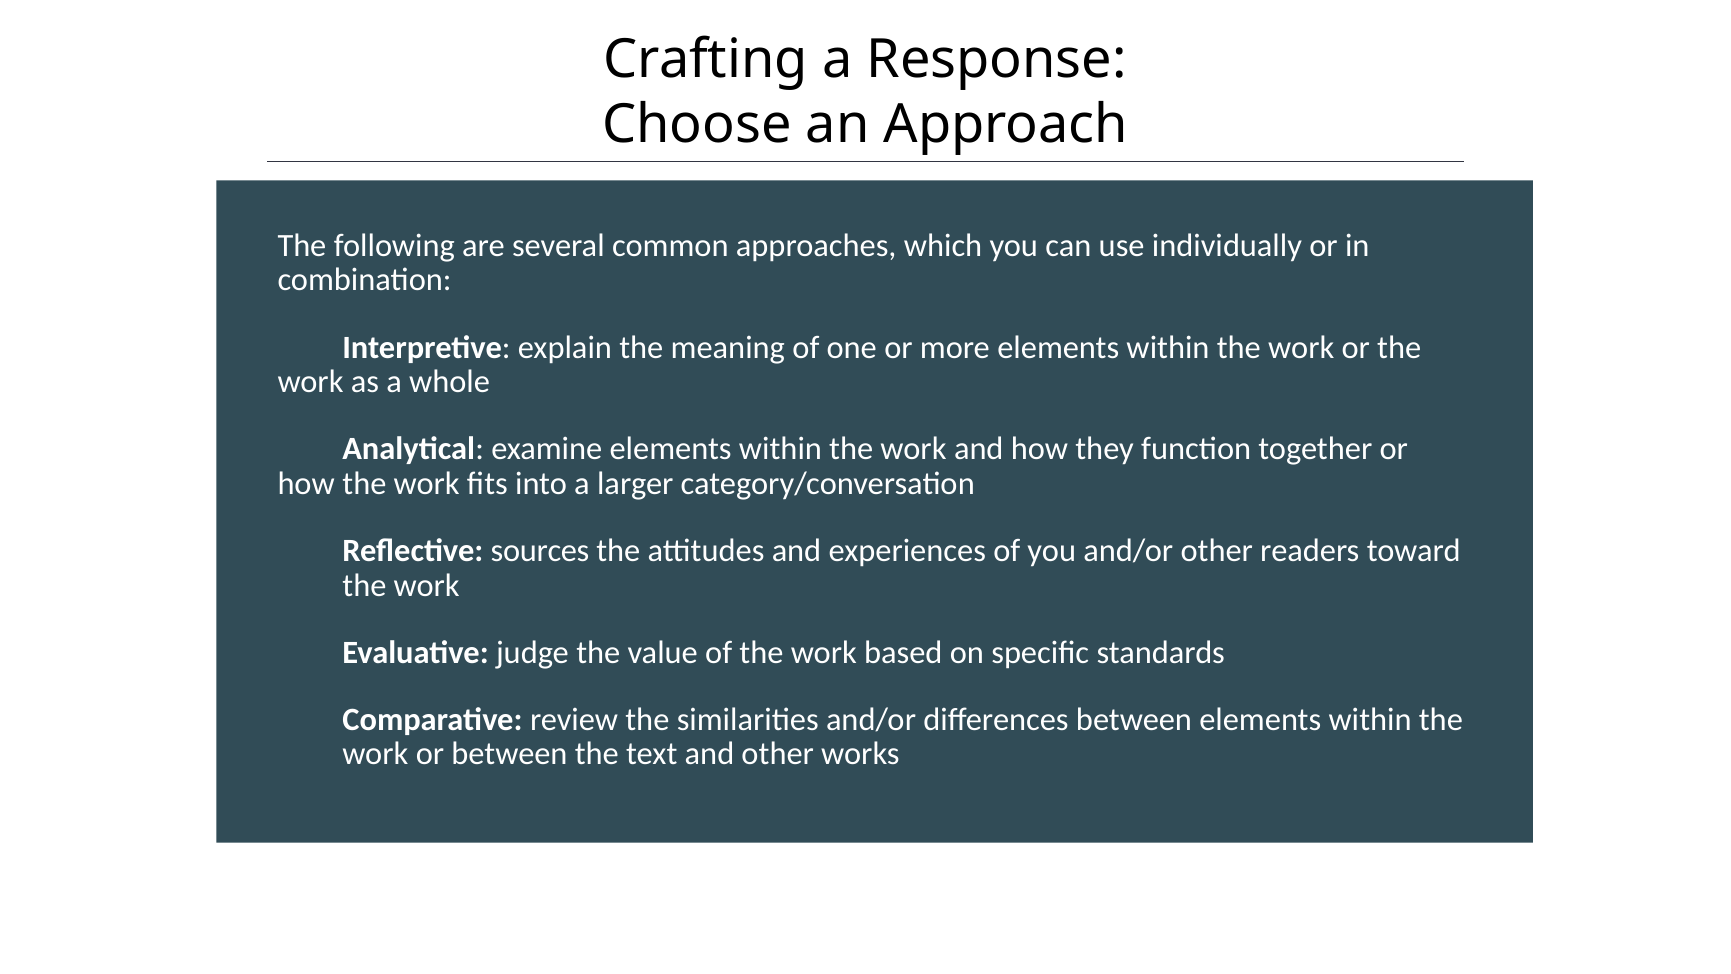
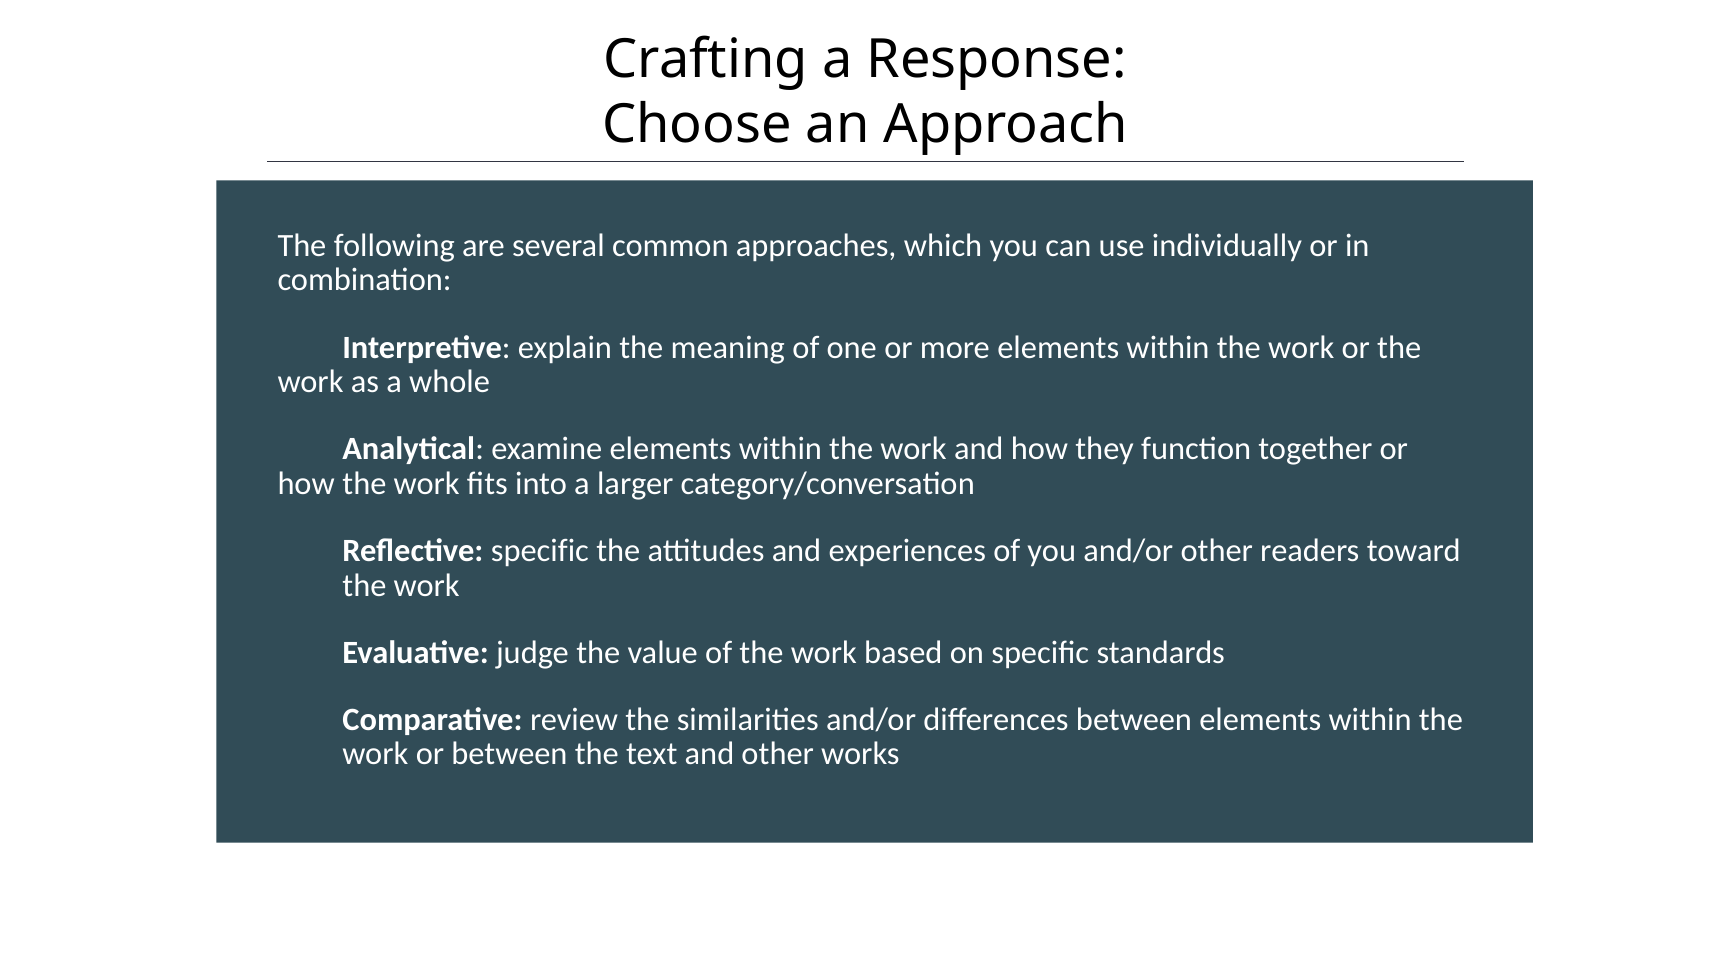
Reflective sources: sources -> specific
